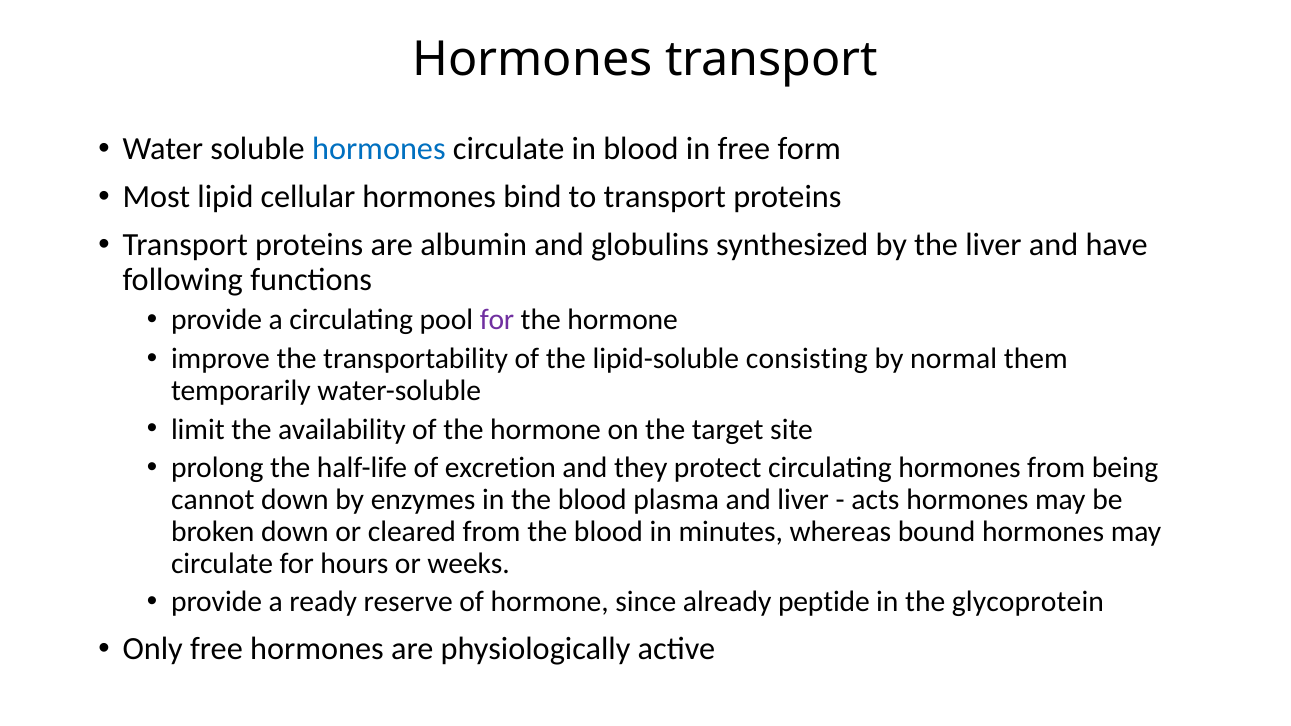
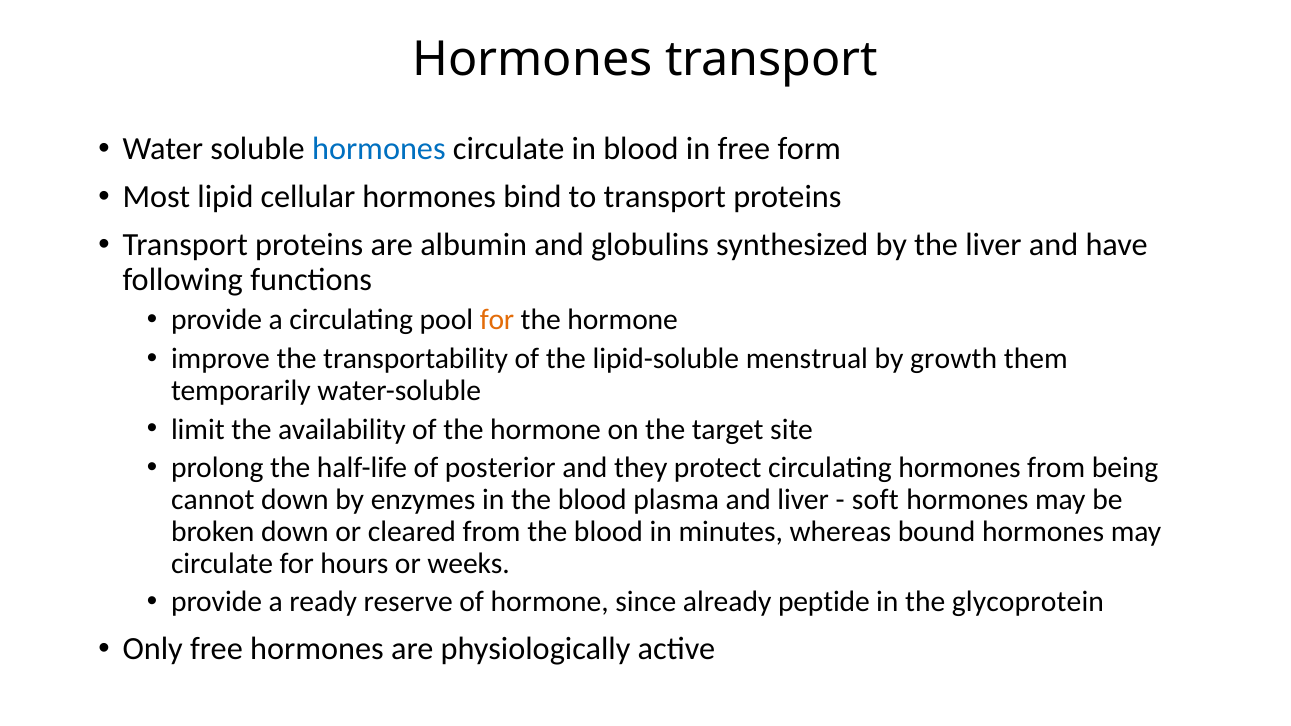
for at (497, 320) colour: purple -> orange
consisting: consisting -> menstrual
normal: normal -> growth
excretion: excretion -> posterior
acts: acts -> soft
